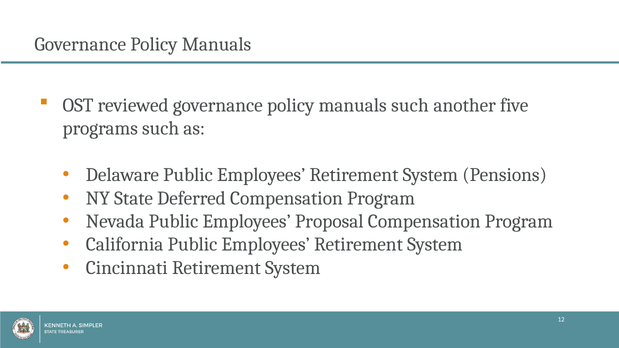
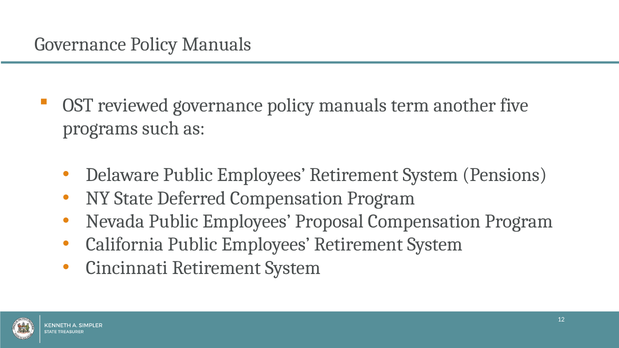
manuals such: such -> term
